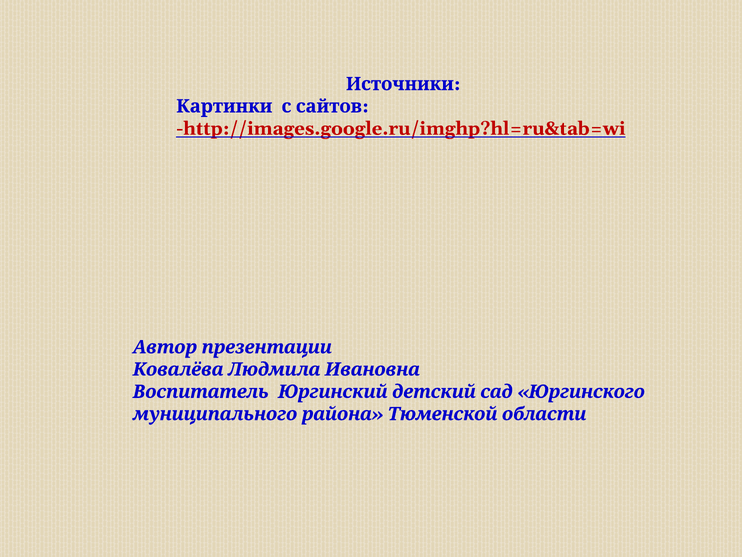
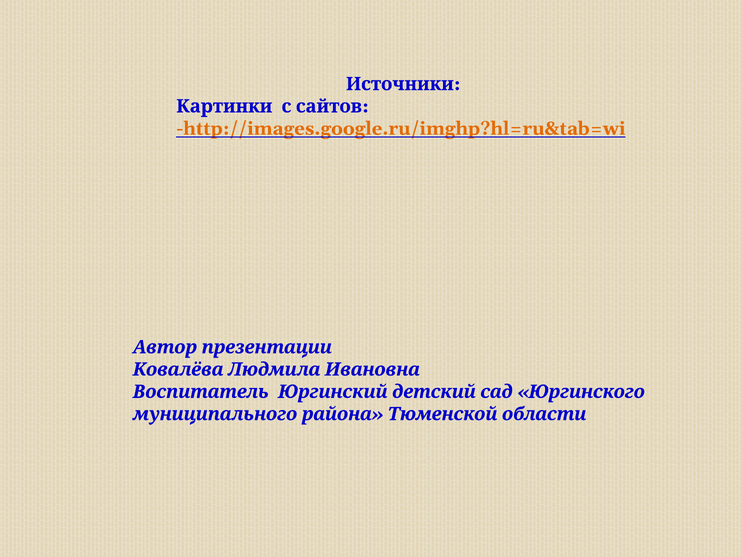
http://images.google.ru/imghp?hl=ru&tab=wi colour: red -> orange
